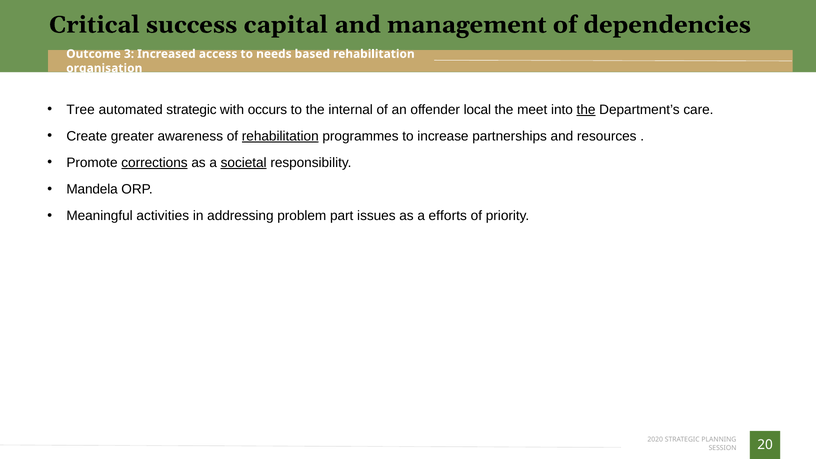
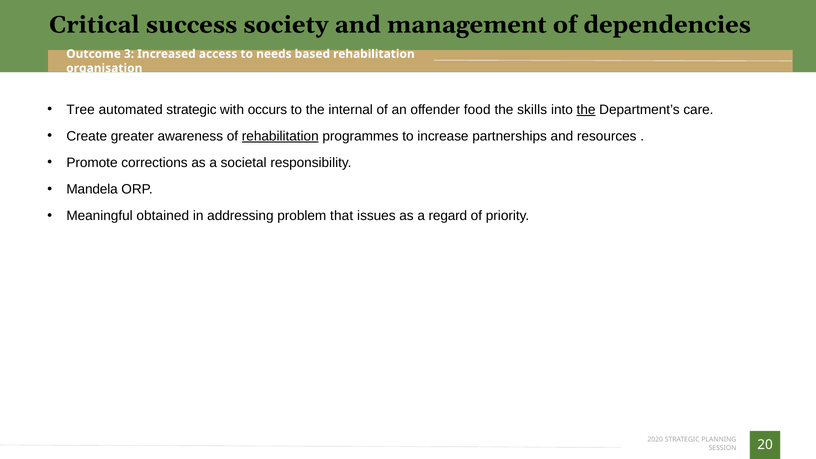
capital: capital -> society
local: local -> food
meet: meet -> skills
corrections underline: present -> none
societal underline: present -> none
activities: activities -> obtained
part: part -> that
efforts: efforts -> regard
